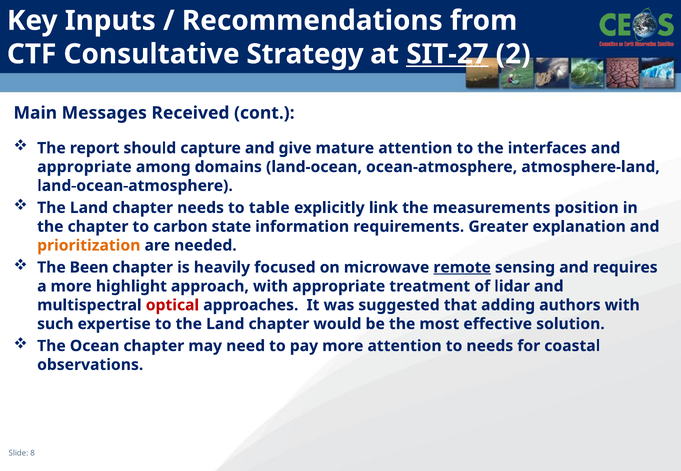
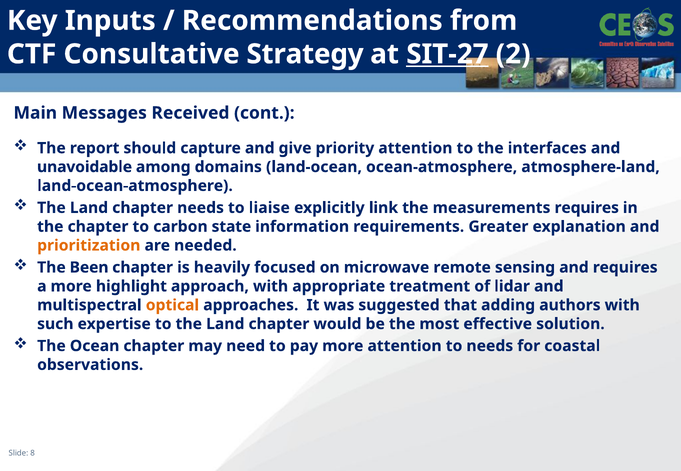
mature: mature -> priority
appropriate at (84, 167): appropriate -> unavoidable
table: table -> liaise
measurements position: position -> requires
remote underline: present -> none
optical colour: red -> orange
